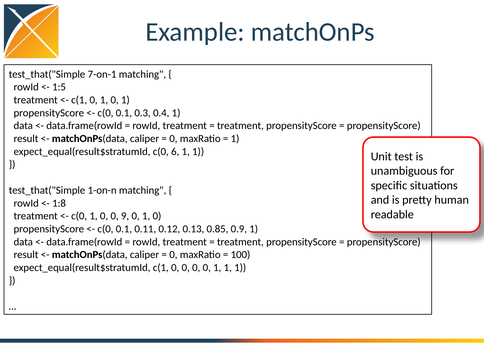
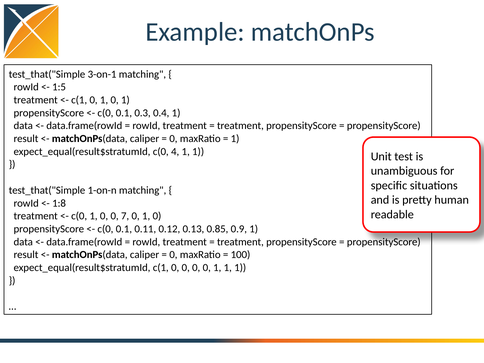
7-on-1: 7-on-1 -> 3-on-1
6: 6 -> 4
9: 9 -> 7
